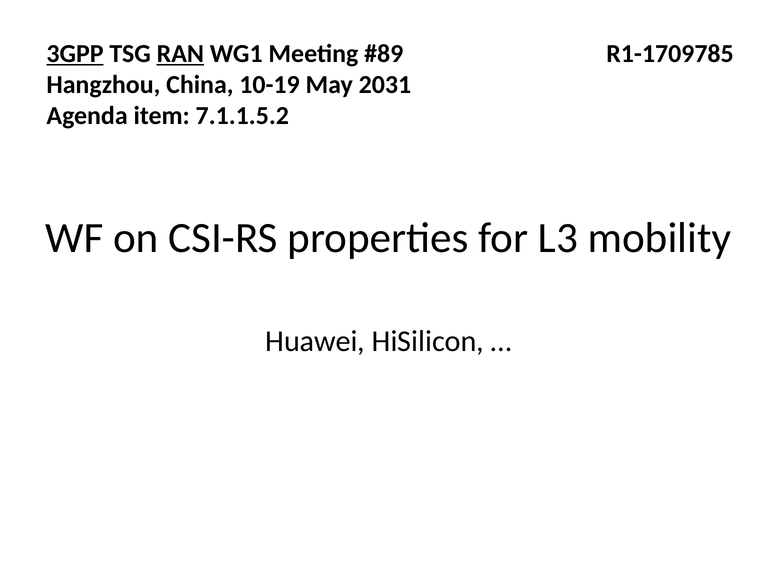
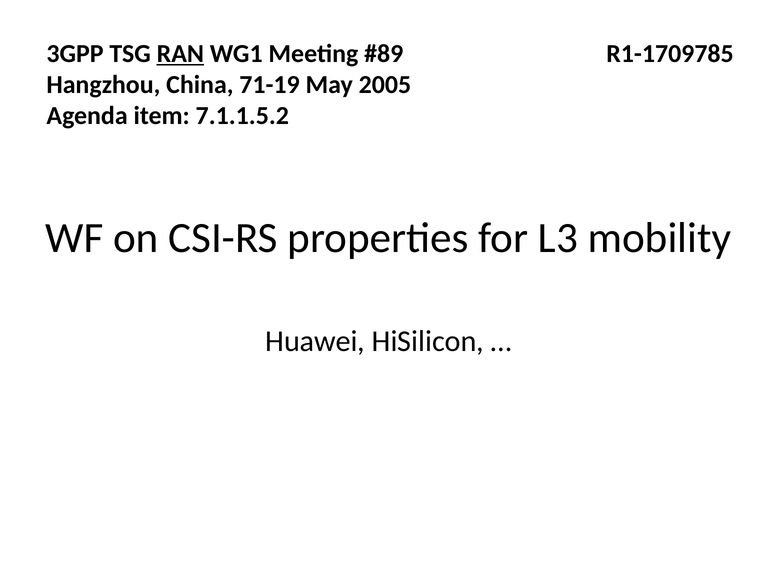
3GPP underline: present -> none
10-19: 10-19 -> 71-19
2031: 2031 -> 2005
